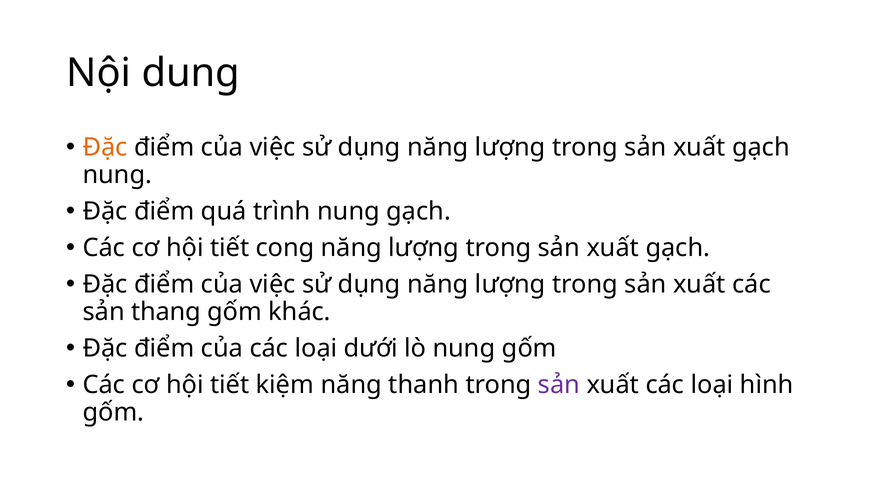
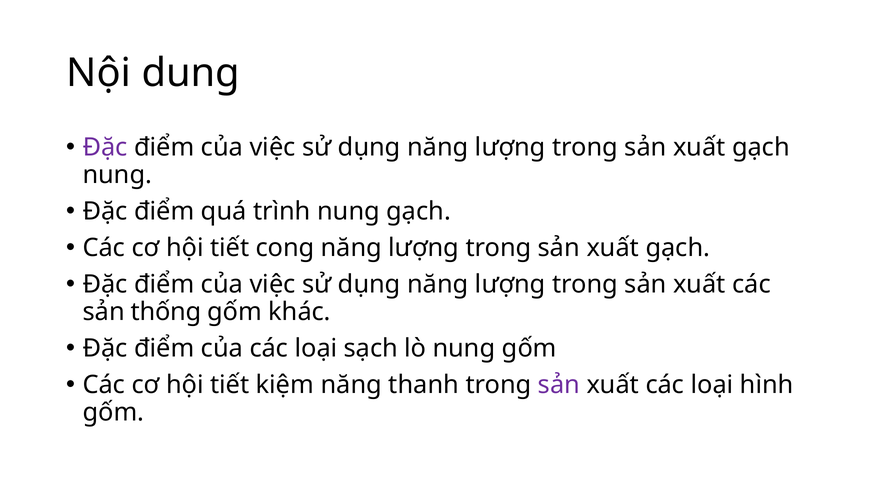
Đặc at (105, 147) colour: orange -> purple
thang: thang -> thống
dưới: dưới -> sạch
